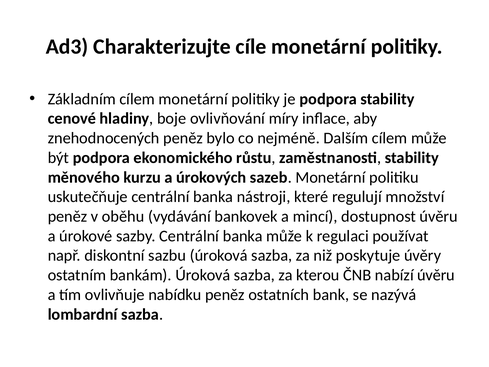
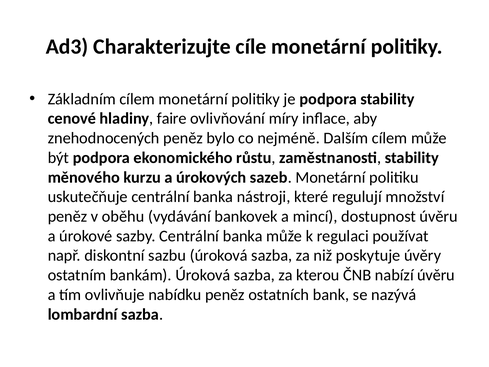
boje: boje -> faire
